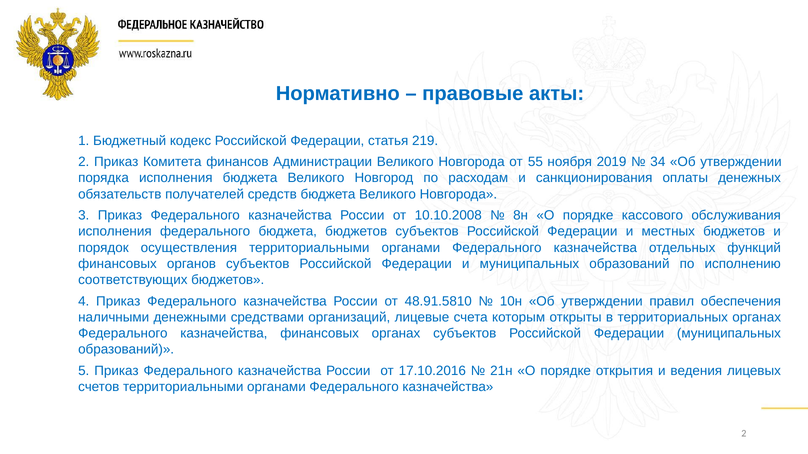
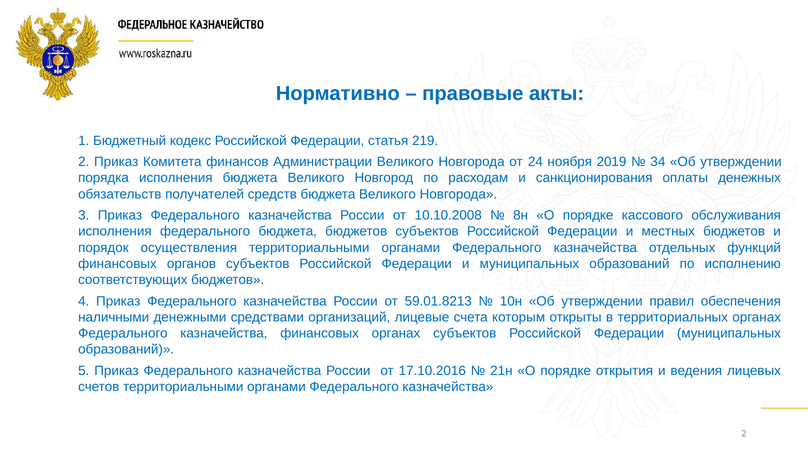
55: 55 -> 24
48.91.5810: 48.91.5810 -> 59.01.8213
